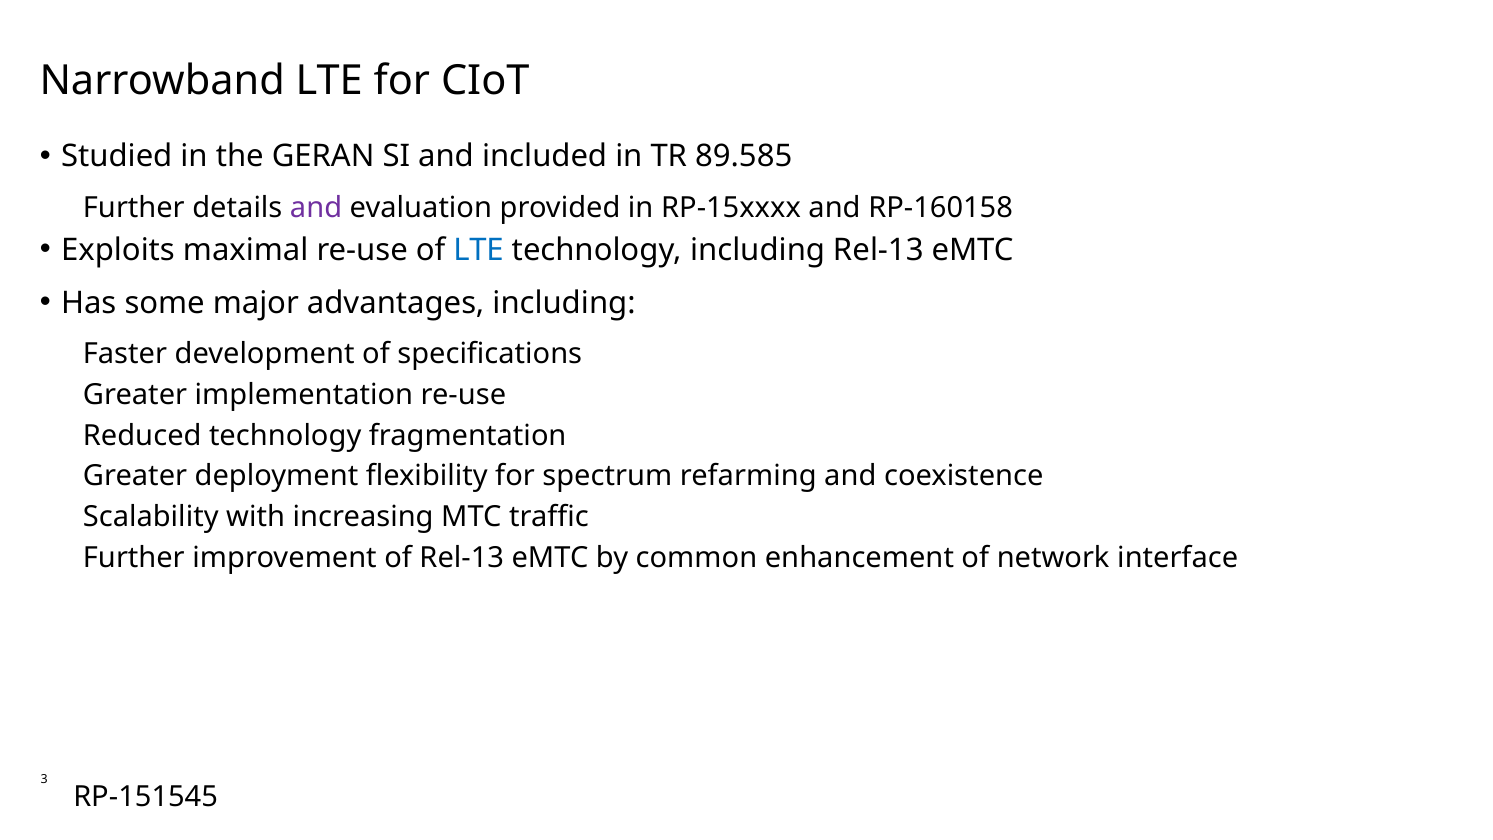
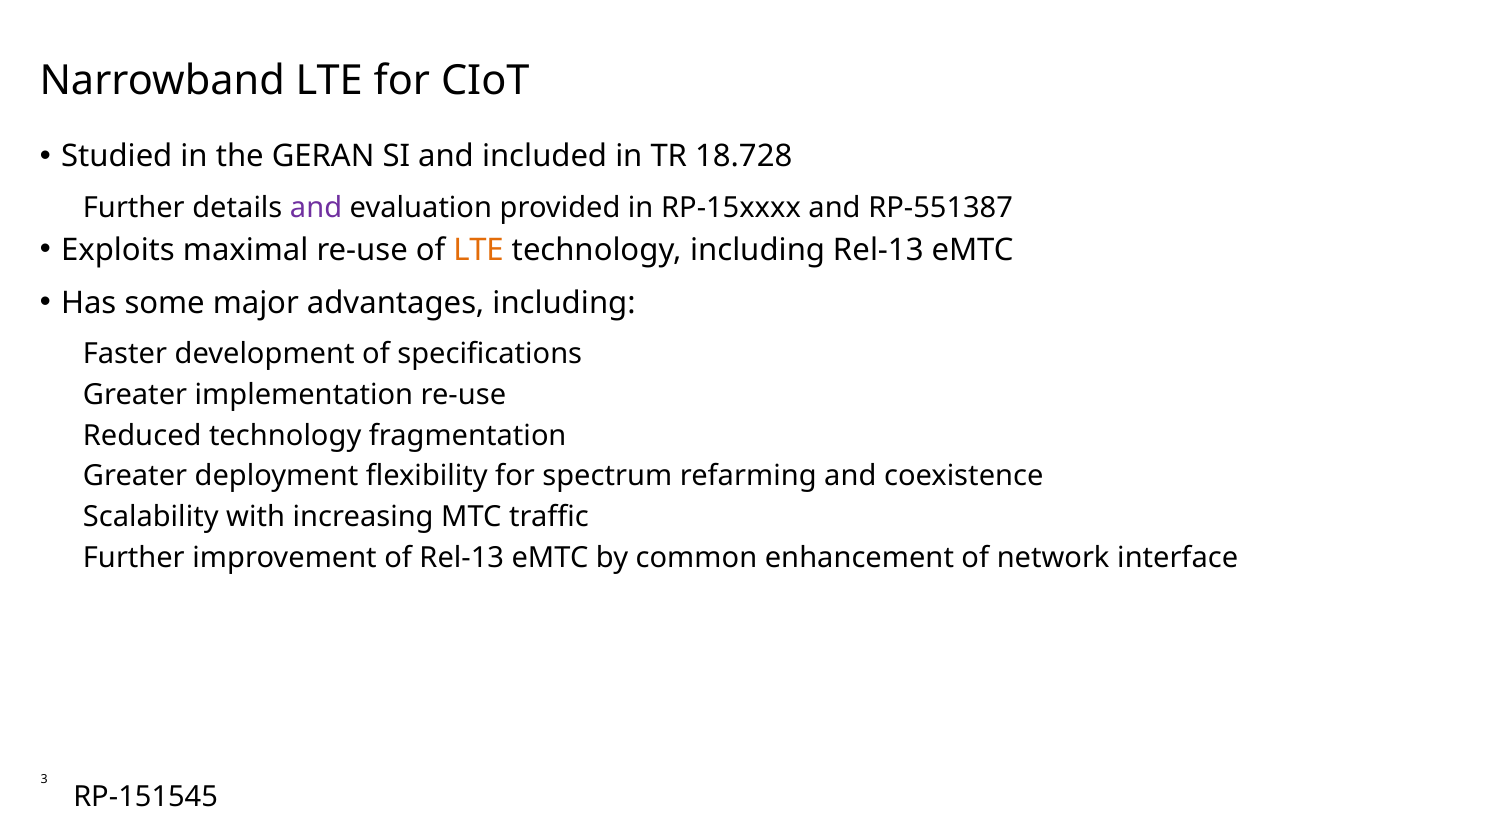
89.585: 89.585 -> 18.728
RP-160158: RP-160158 -> RP-551387
LTE at (479, 250) colour: blue -> orange
